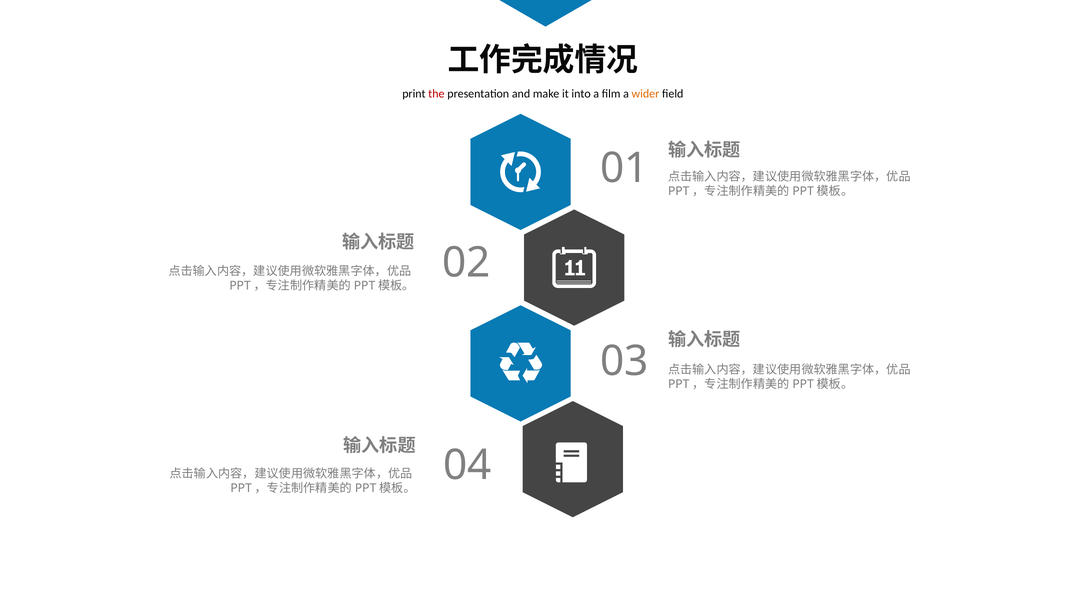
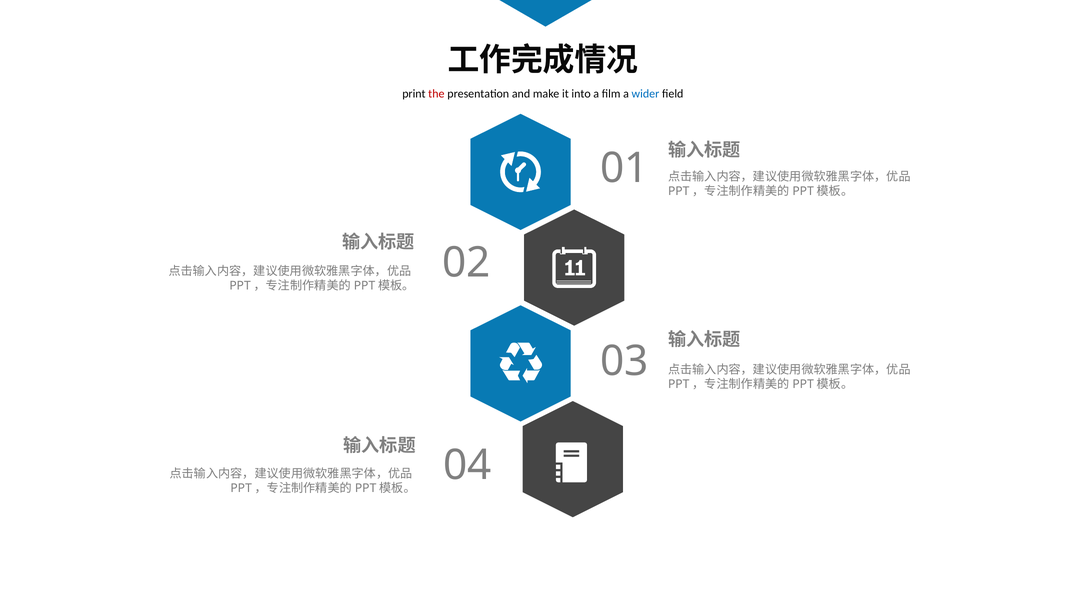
wider colour: orange -> blue
